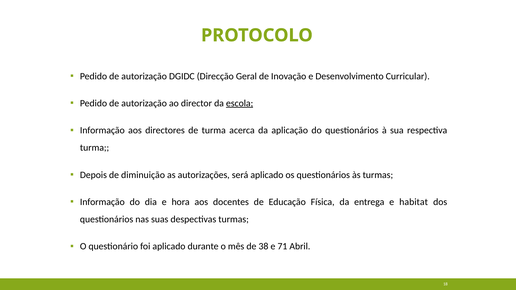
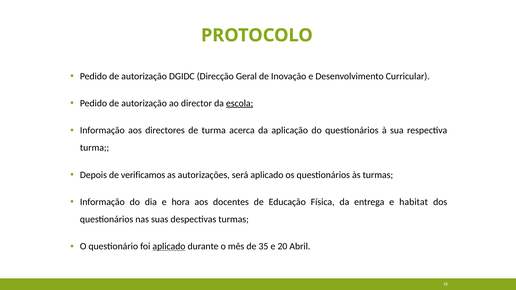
diminuição: diminuição -> verificamos
aplicado at (169, 247) underline: none -> present
38: 38 -> 35
71: 71 -> 20
